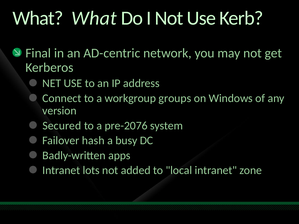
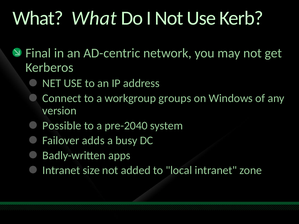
Secured: Secured -> Possible
pre-2076: pre-2076 -> pre-2040
hash: hash -> adds
lots: lots -> size
